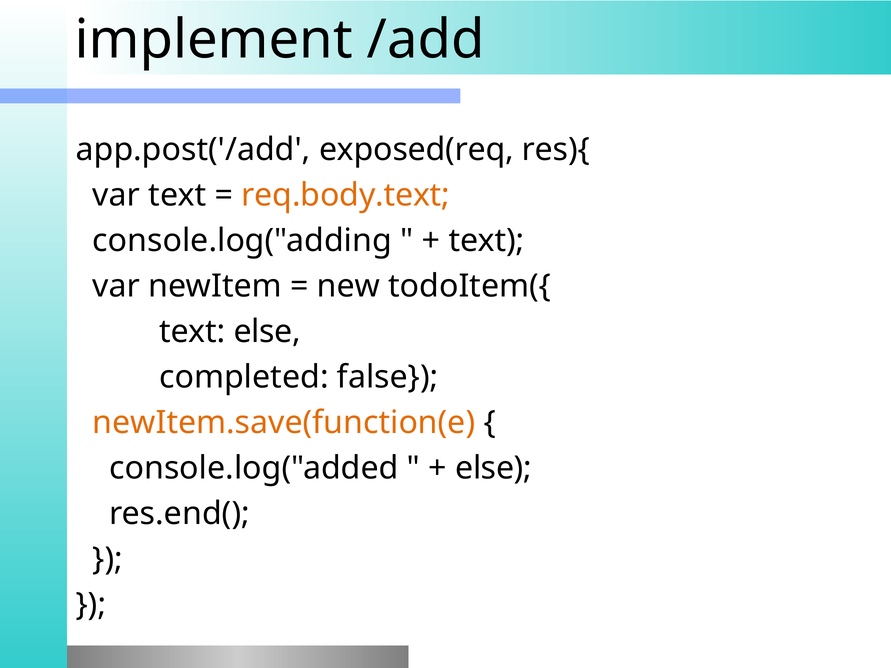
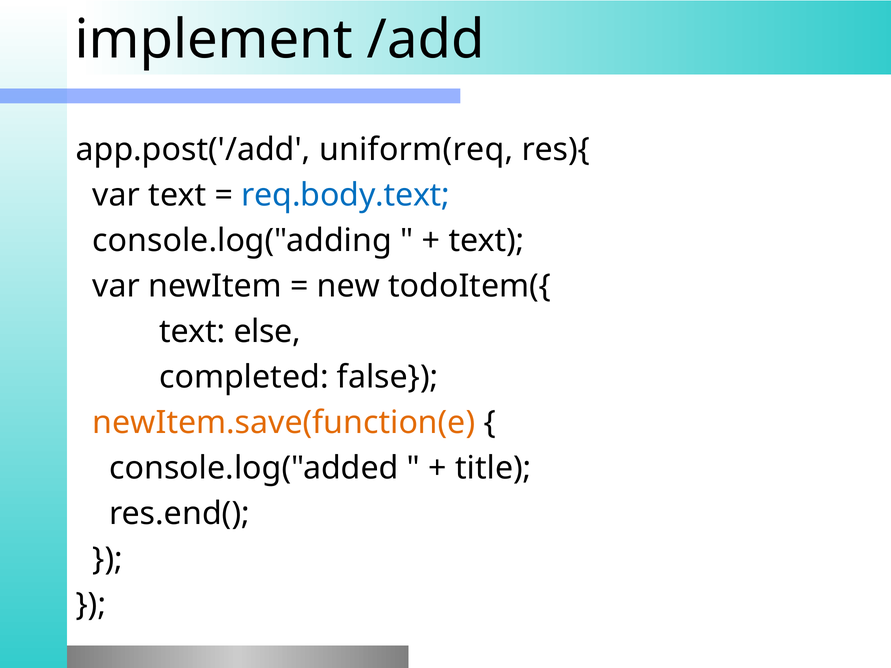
exposed(req: exposed(req -> uniform(req
req.body.text colour: orange -> blue
else at (494, 468): else -> title
